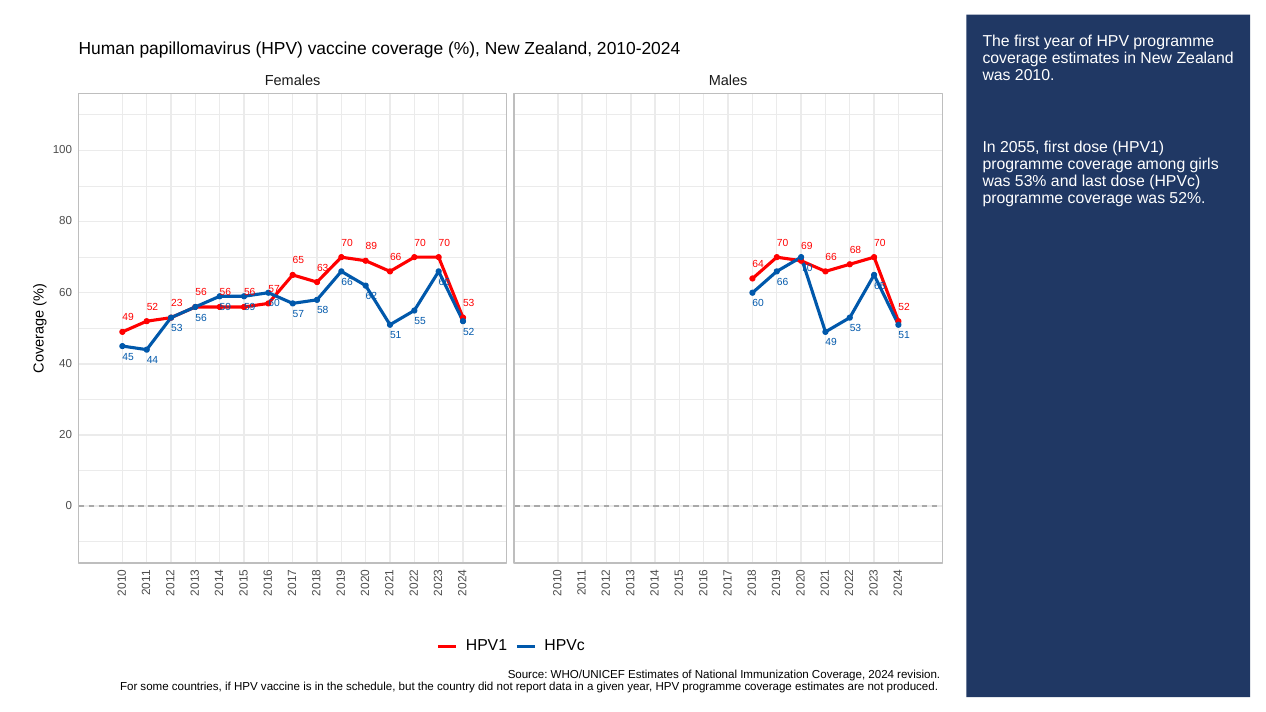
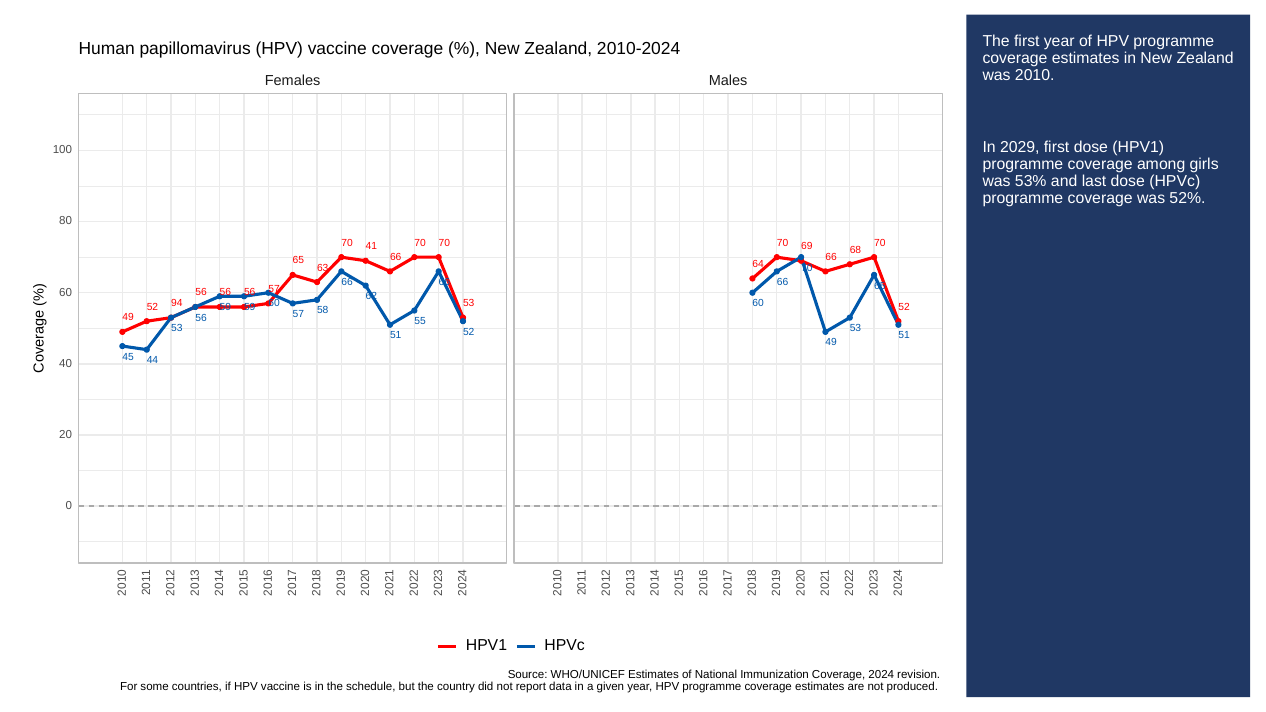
2055: 2055 -> 2029
89: 89 -> 41
23: 23 -> 94
